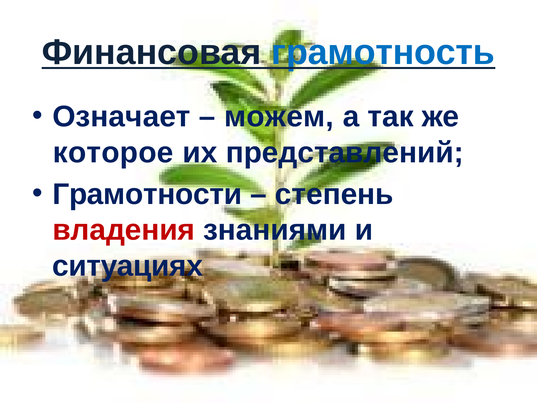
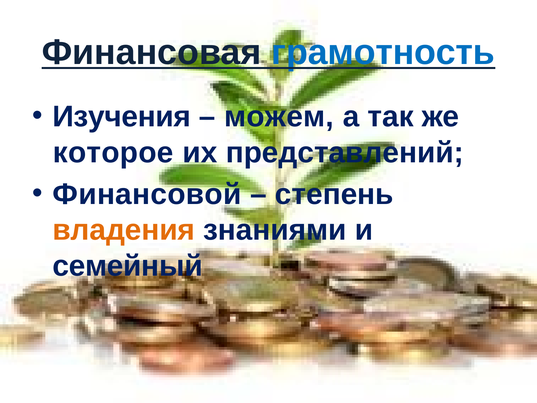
Означает: Означает -> Изучения
Грамотности: Грамотности -> Финансовой
владения colour: red -> orange
ситуациях: ситуациях -> семейный
